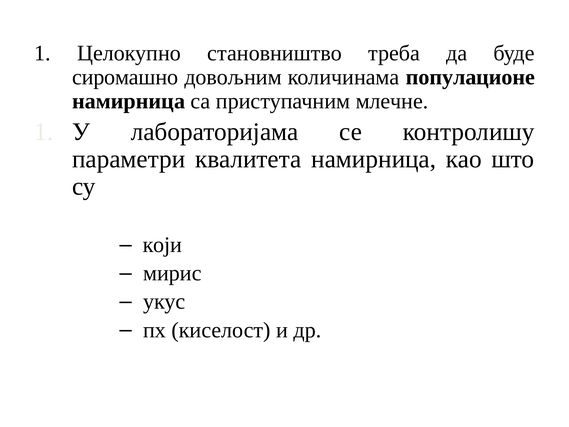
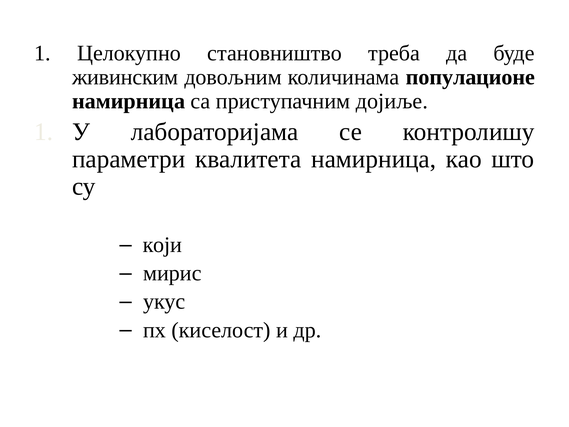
сиромашно: сиромашно -> живинским
млечне: млечне -> дојиље
